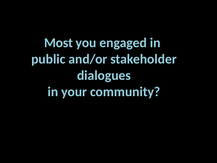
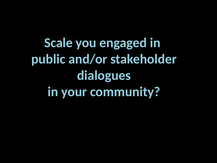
Most: Most -> Scale
